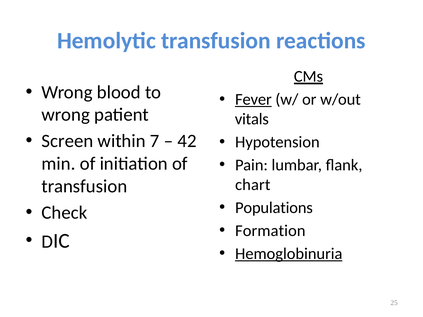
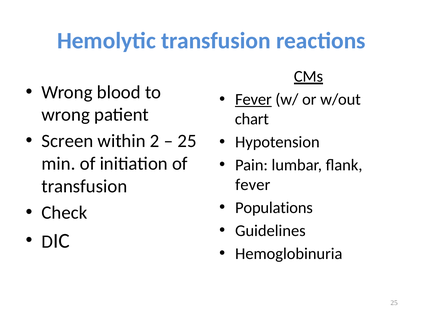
vitals: vitals -> chart
7: 7 -> 2
42 at (187, 141): 42 -> 25
chart at (253, 185): chart -> fever
Formation: Formation -> Guidelines
Hemoglobinuria underline: present -> none
